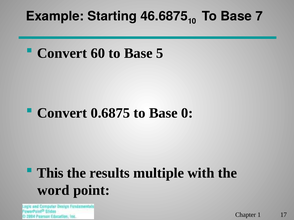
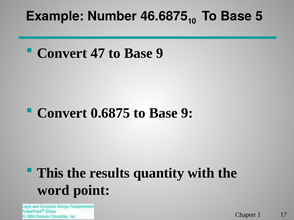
Starting: Starting -> Number
7: 7 -> 5
60: 60 -> 47
5 at (160, 53): 5 -> 9
0.6875 to Base 0: 0 -> 9
multiple: multiple -> quantity
